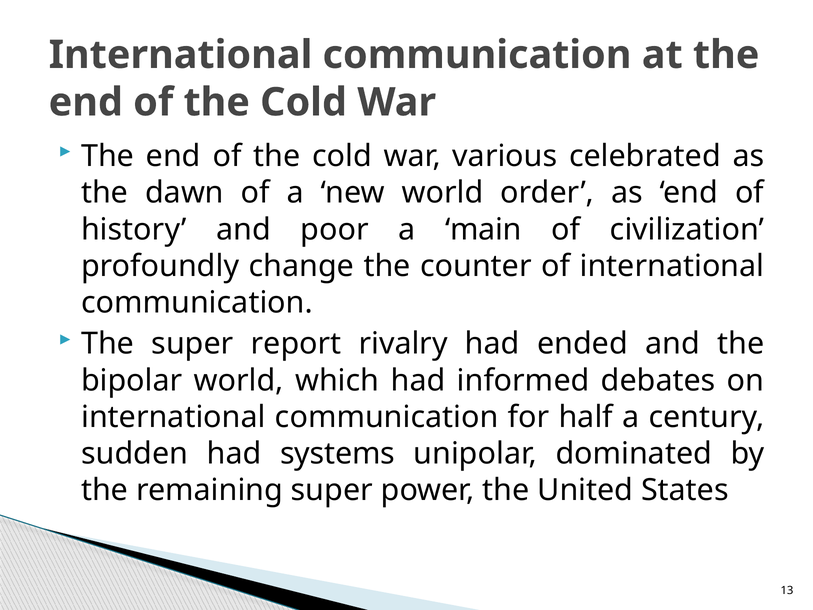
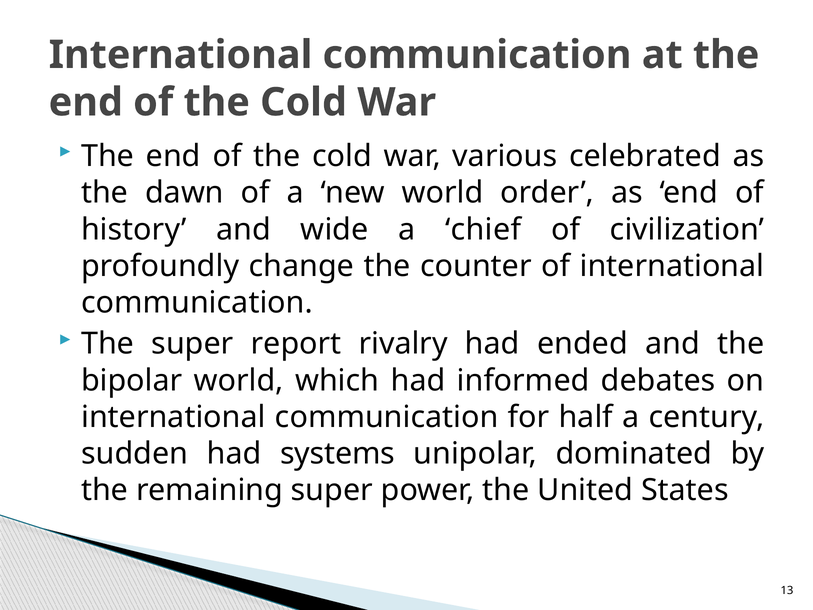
poor: poor -> wide
main: main -> chief
